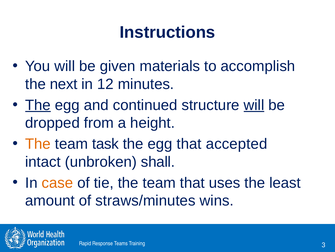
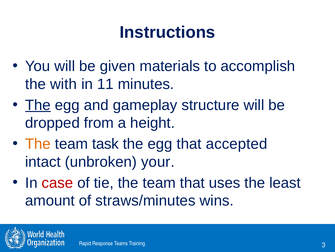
next: next -> with
12: 12 -> 11
continued: continued -> gameplay
will at (254, 105) underline: present -> none
shall: shall -> your
case colour: orange -> red
